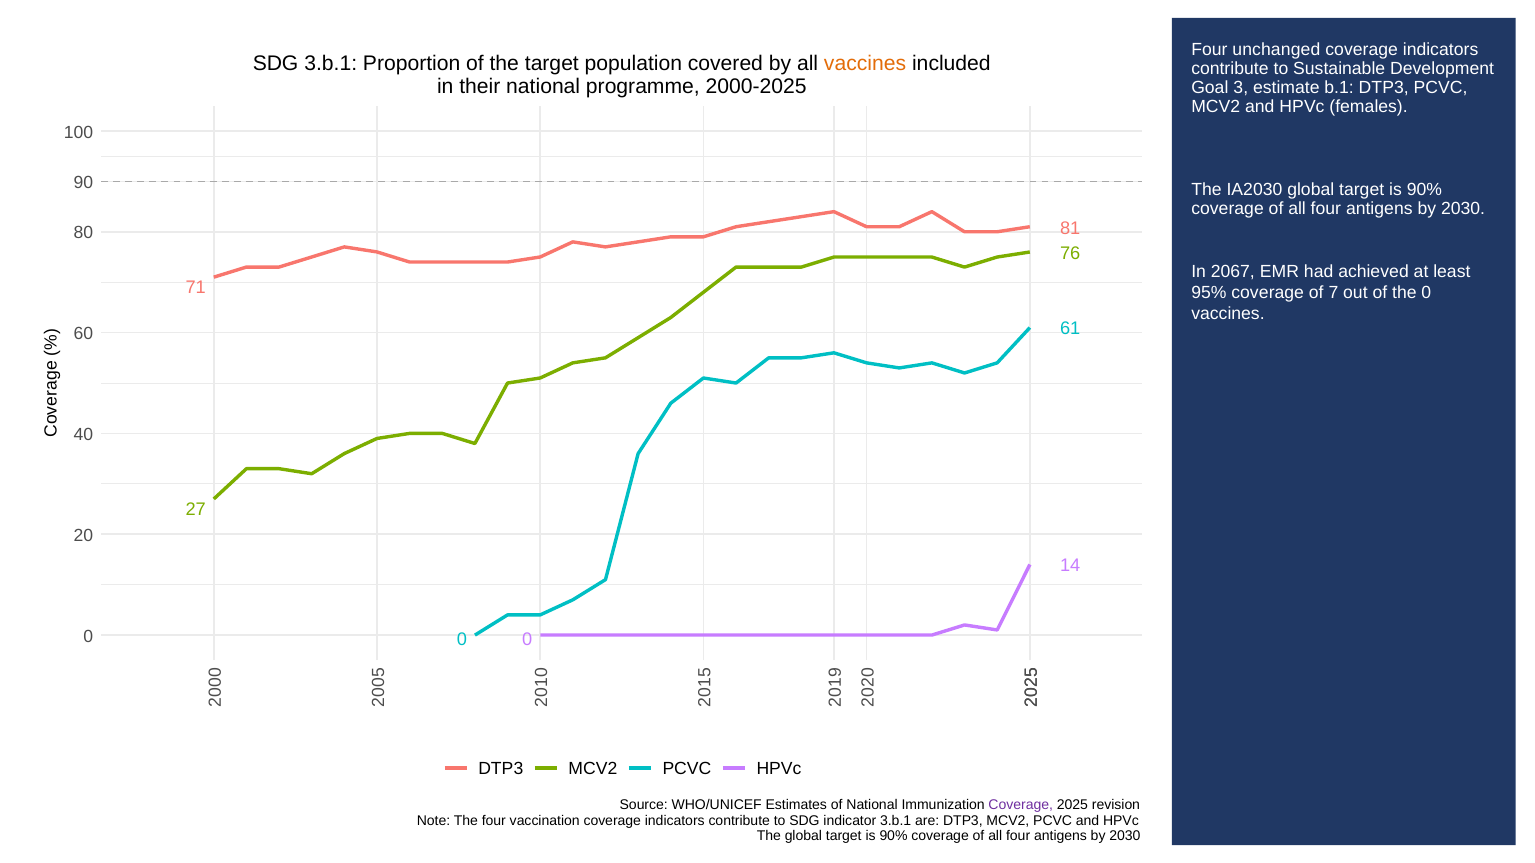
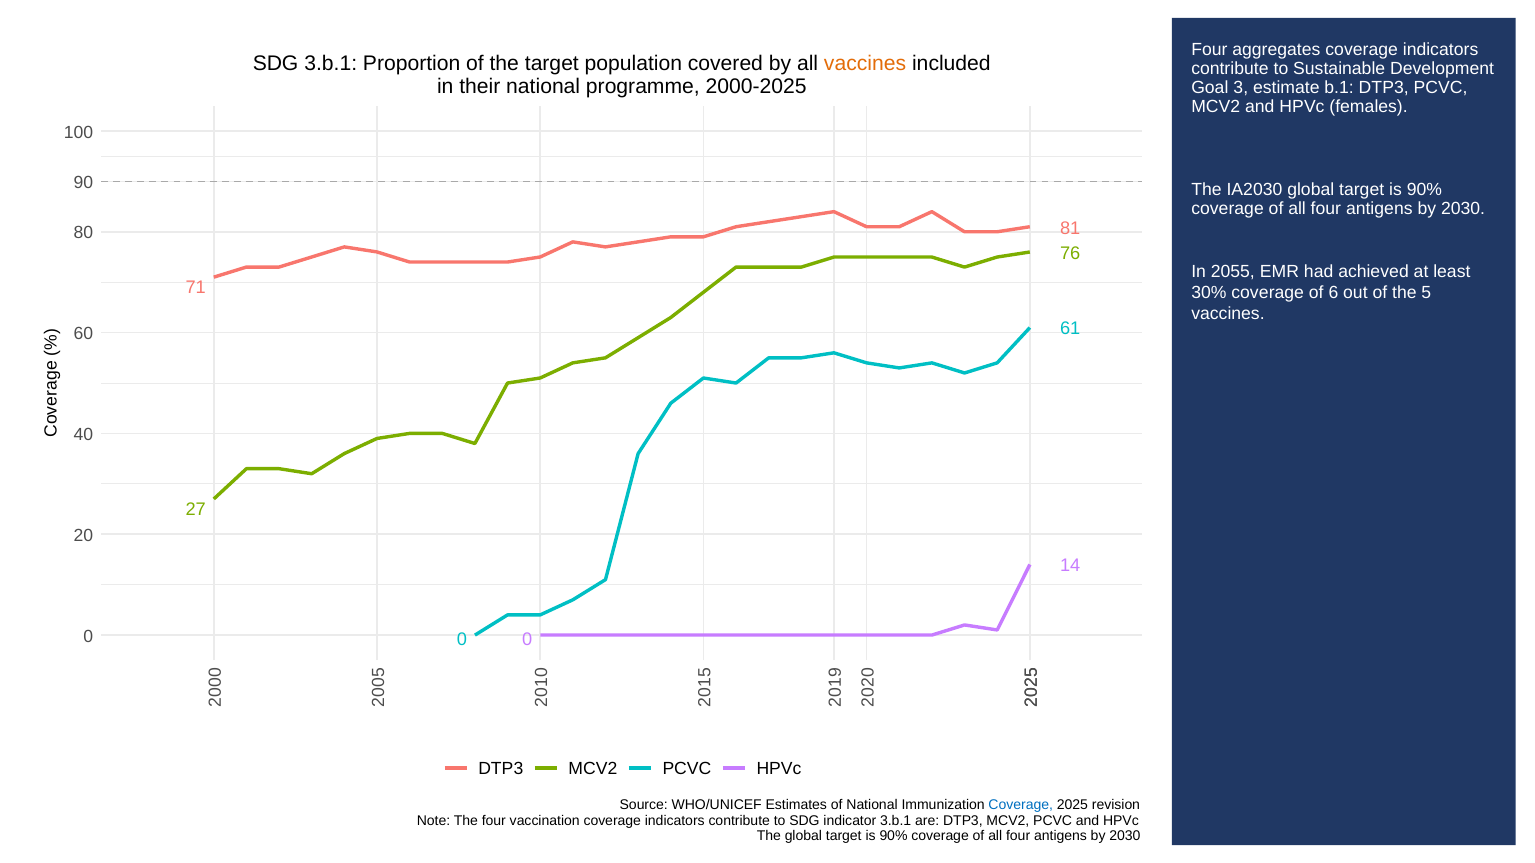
unchanged: unchanged -> aggregates
2067: 2067 -> 2055
95%: 95% -> 30%
7: 7 -> 6
the 0: 0 -> 5
Coverage at (1021, 806) colour: purple -> blue
